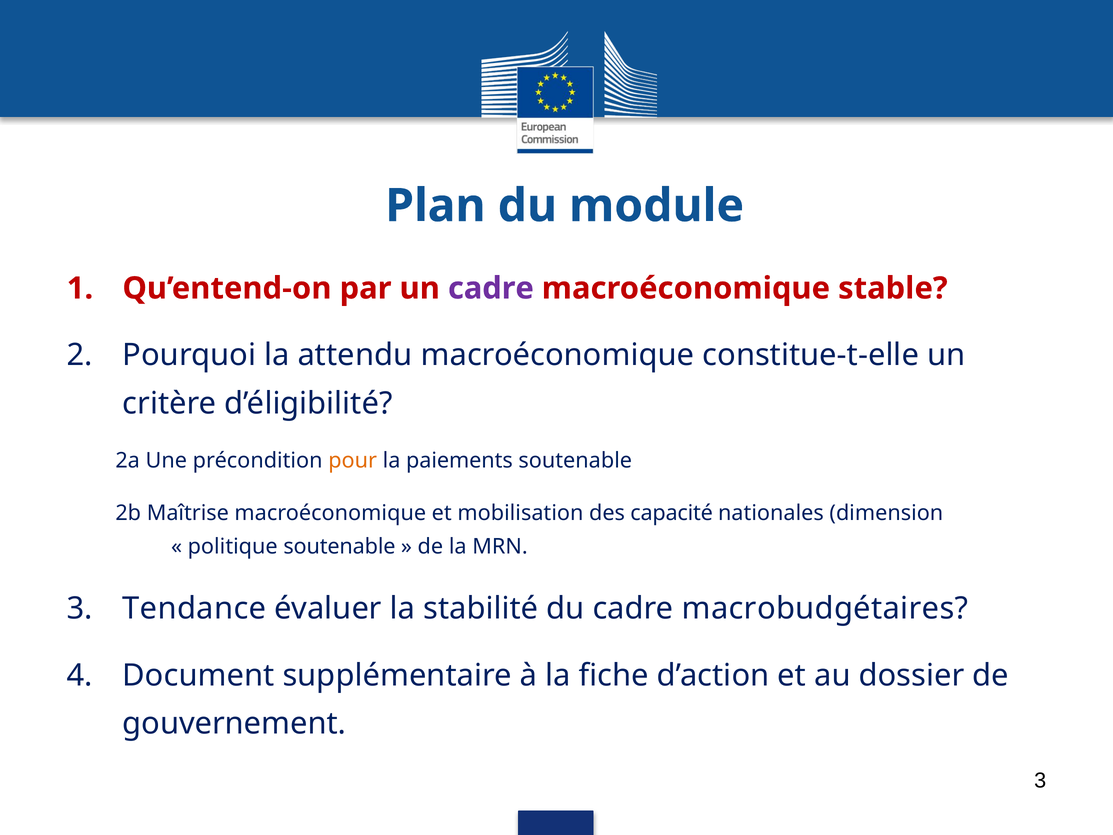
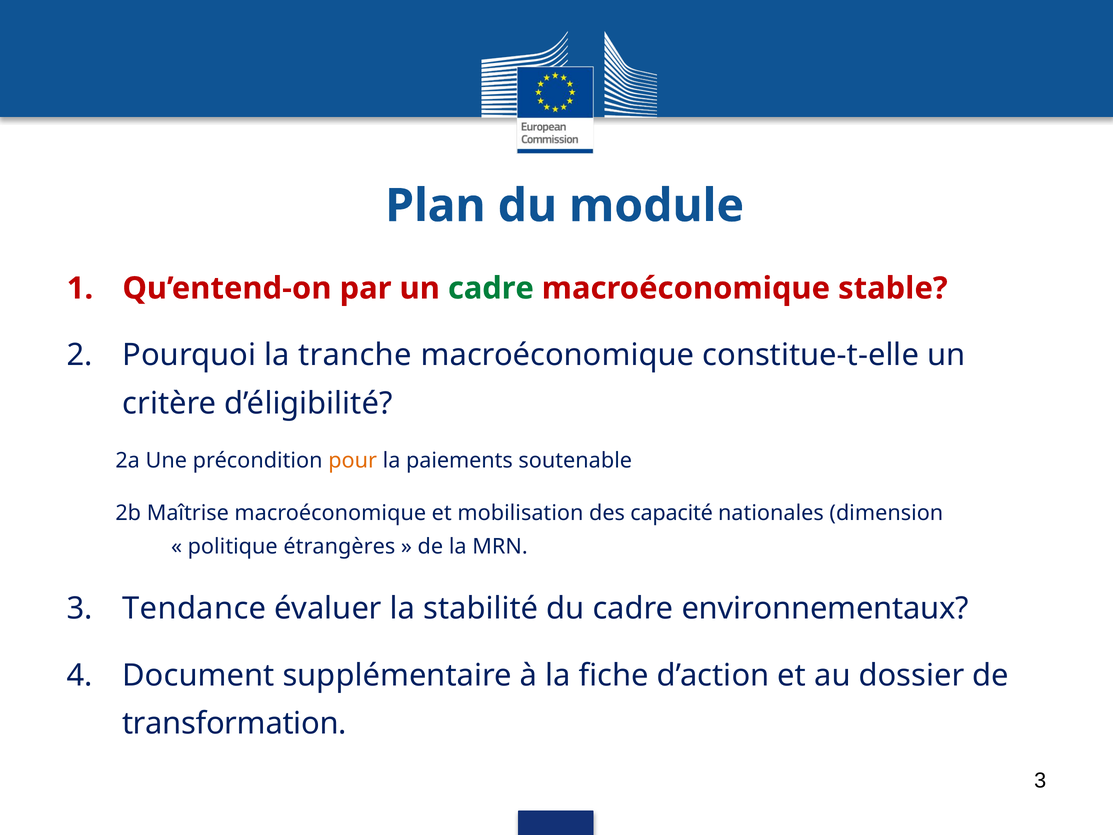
cadre at (491, 288) colour: purple -> green
attendu: attendu -> tranche
politique soutenable: soutenable -> étrangères
macrobudgétaires: macrobudgétaires -> environnementaux
gouvernement: gouvernement -> transformation
